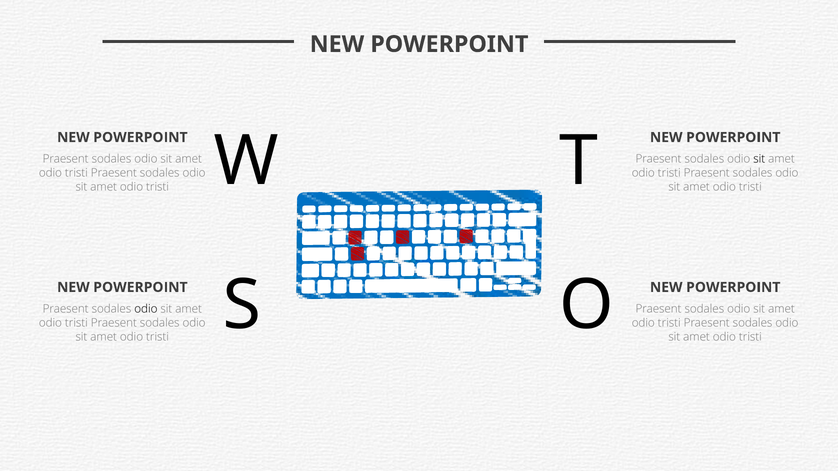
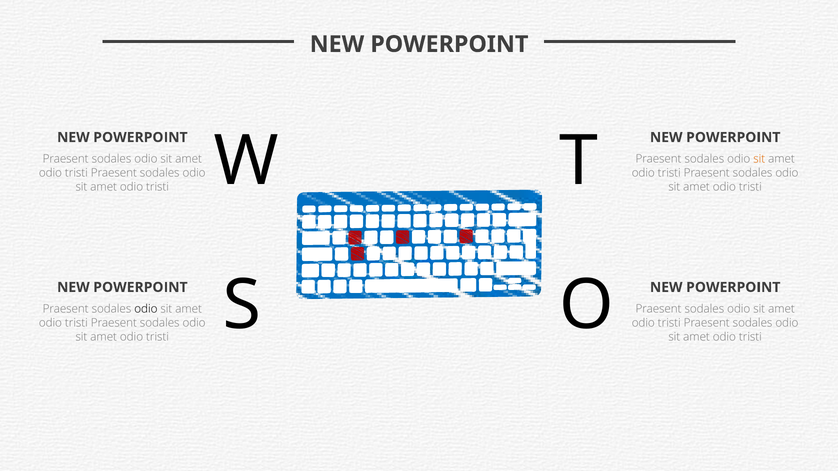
sit at (759, 159) colour: black -> orange
